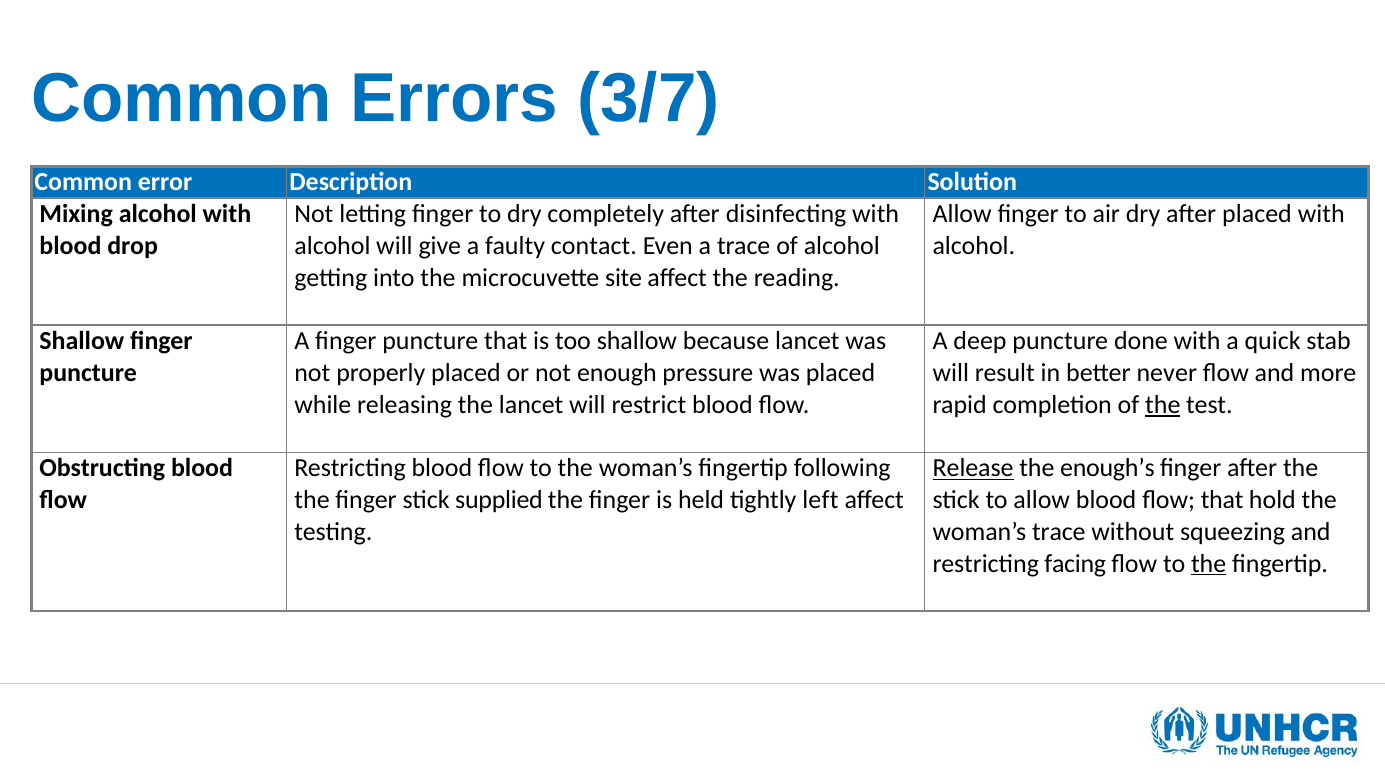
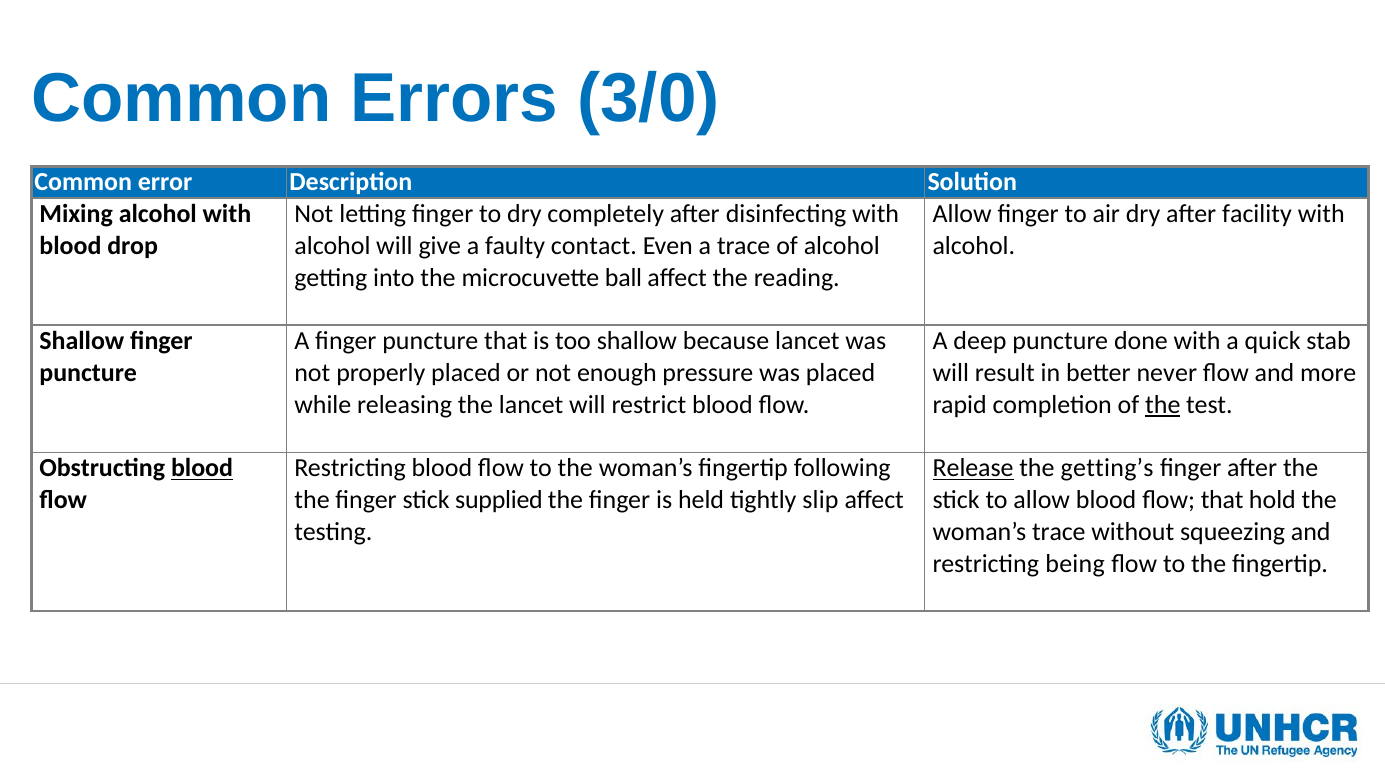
3/7: 3/7 -> 3/0
after placed: placed -> facility
site: site -> ball
blood at (202, 468) underline: none -> present
enough’s: enough’s -> getting’s
left: left -> slip
facing: facing -> being
the at (1209, 563) underline: present -> none
